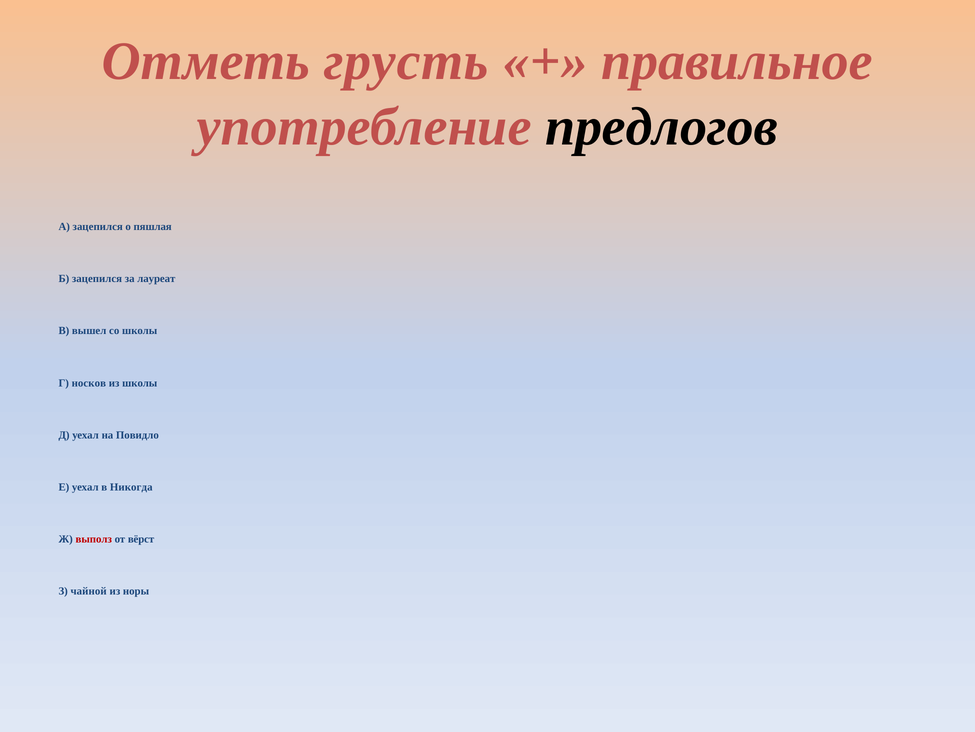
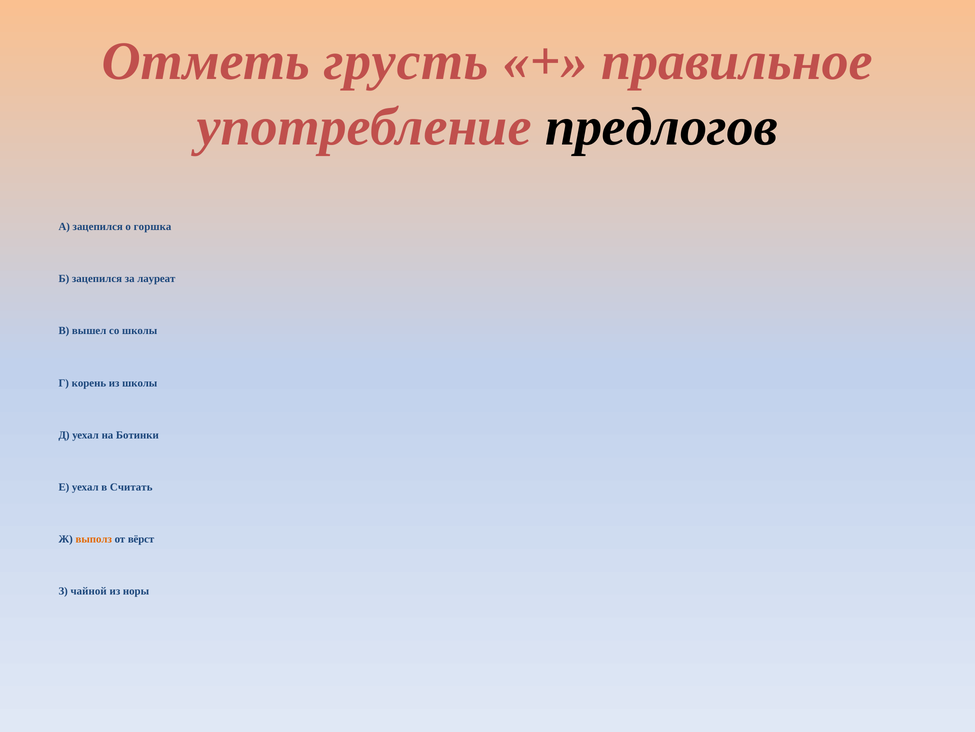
пяшлая: пяшлая -> горшка
носков: носков -> корень
Повидло: Повидло -> Ботинки
Никогда: Никогда -> Считать
выполз colour: red -> orange
